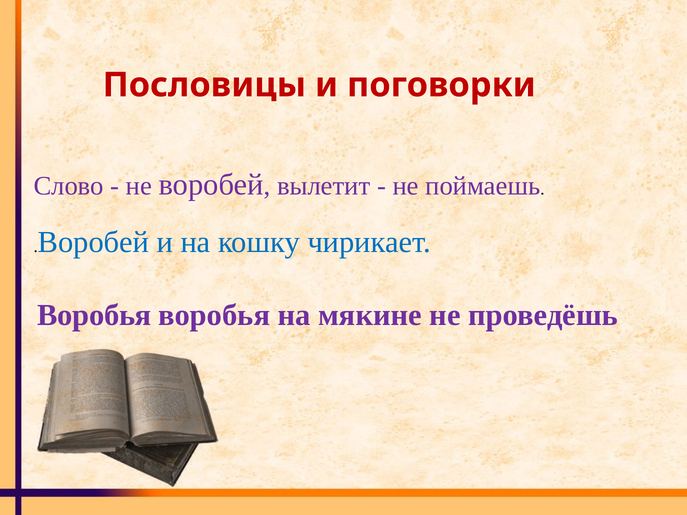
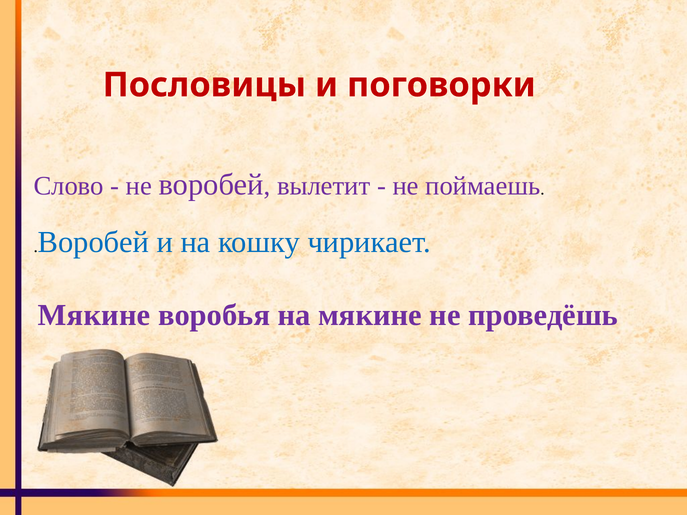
Воробья at (94, 315): Воробья -> Мякине
